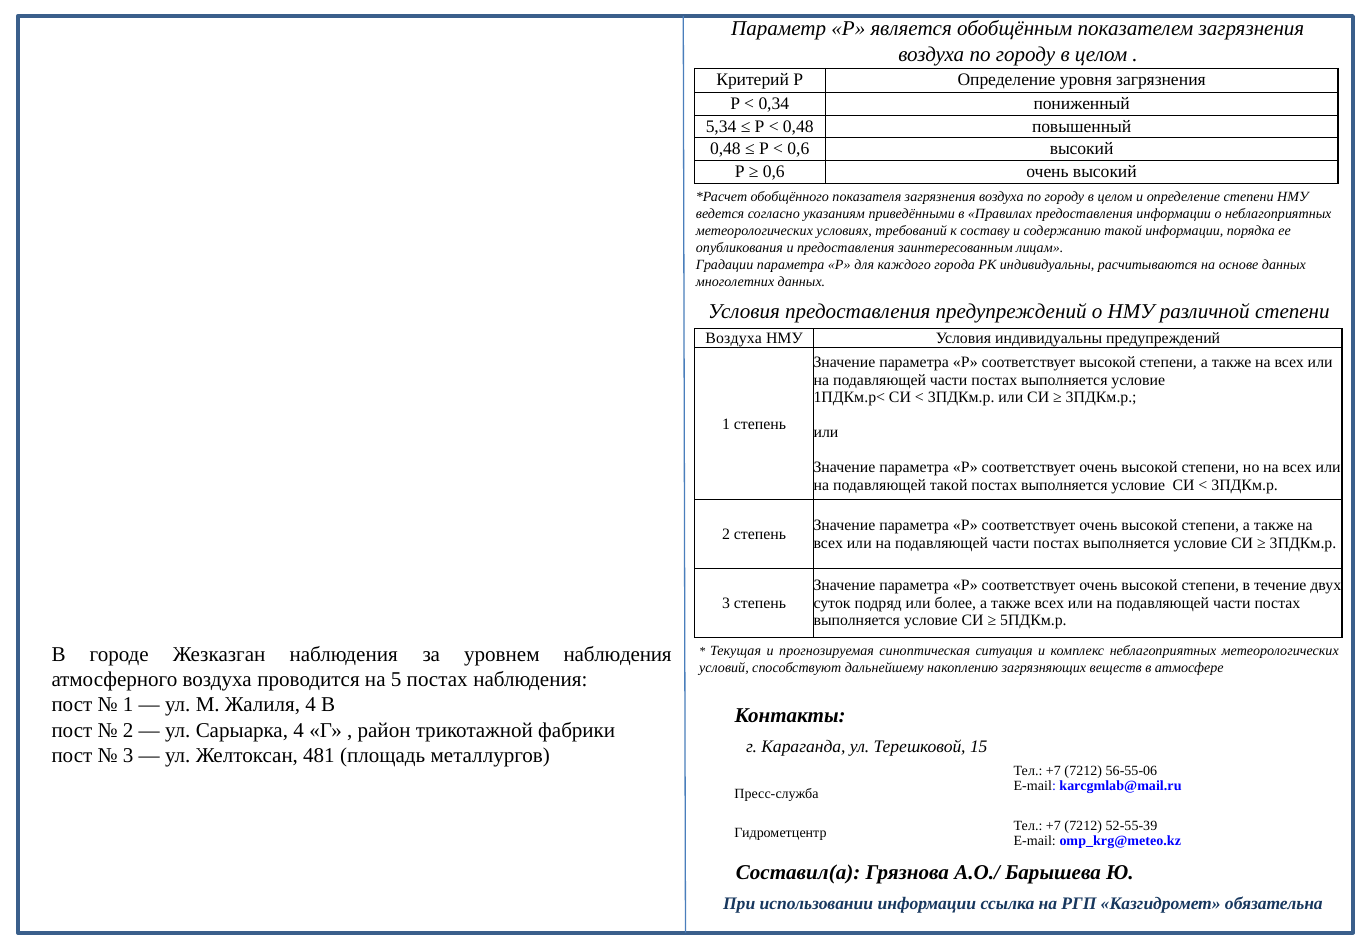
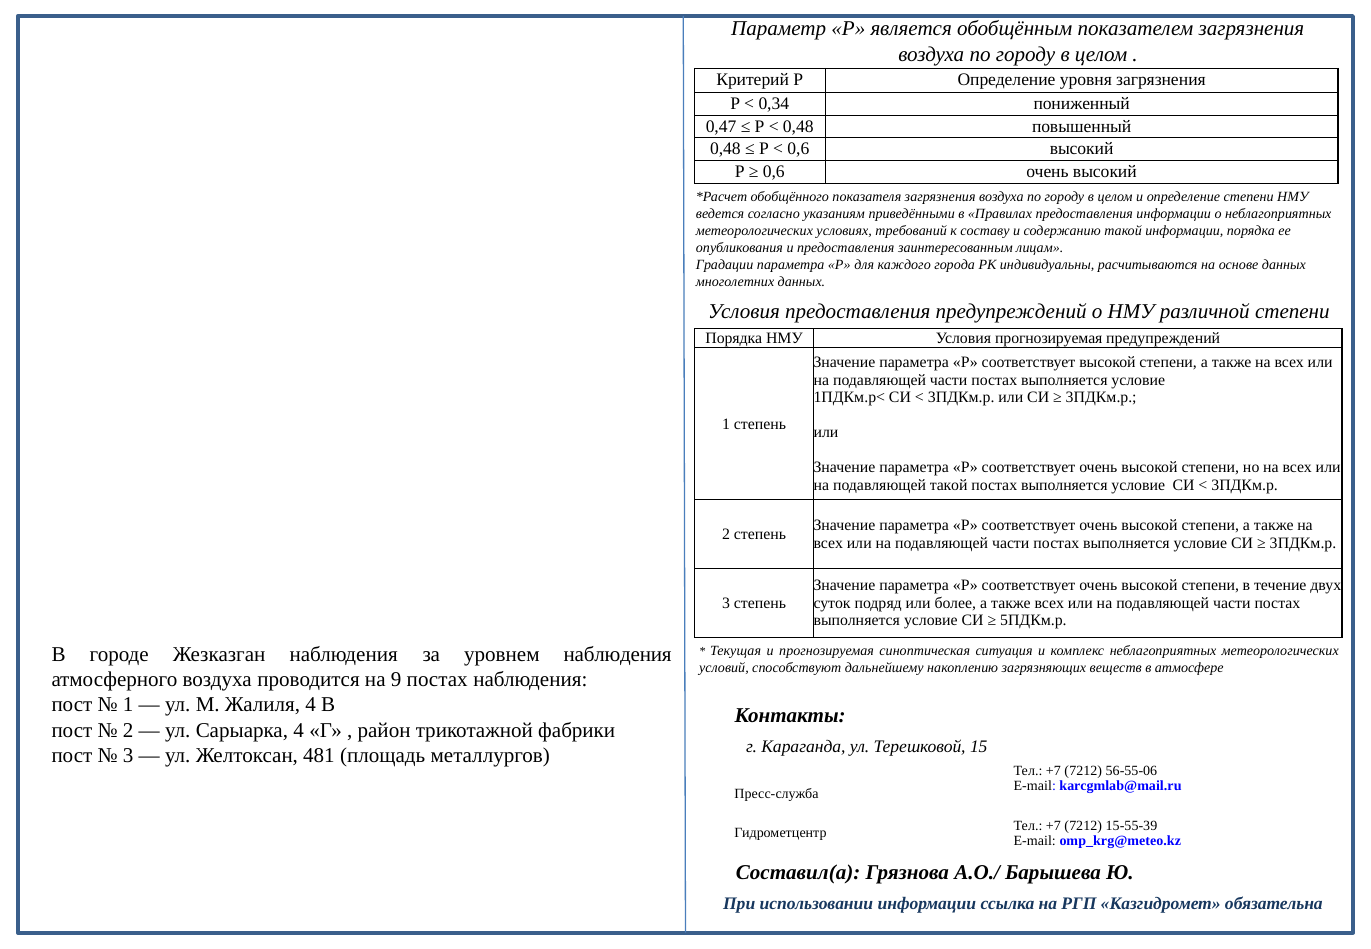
5,34: 5,34 -> 0,47
Воздуха at (734, 338): Воздуха -> Порядка
Условия индивидуальны: индивидуальны -> прогнозируемая
5: 5 -> 9
52-55-39: 52-55-39 -> 15-55-39
